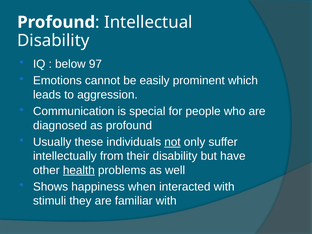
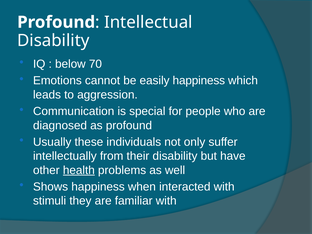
97: 97 -> 70
easily prominent: prominent -> happiness
not underline: present -> none
